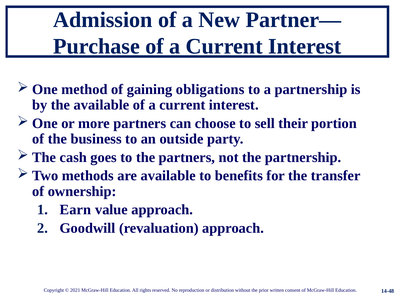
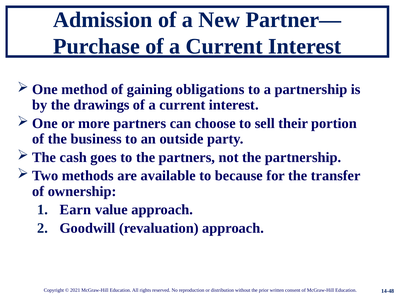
the available: available -> drawings
benefits: benefits -> because
